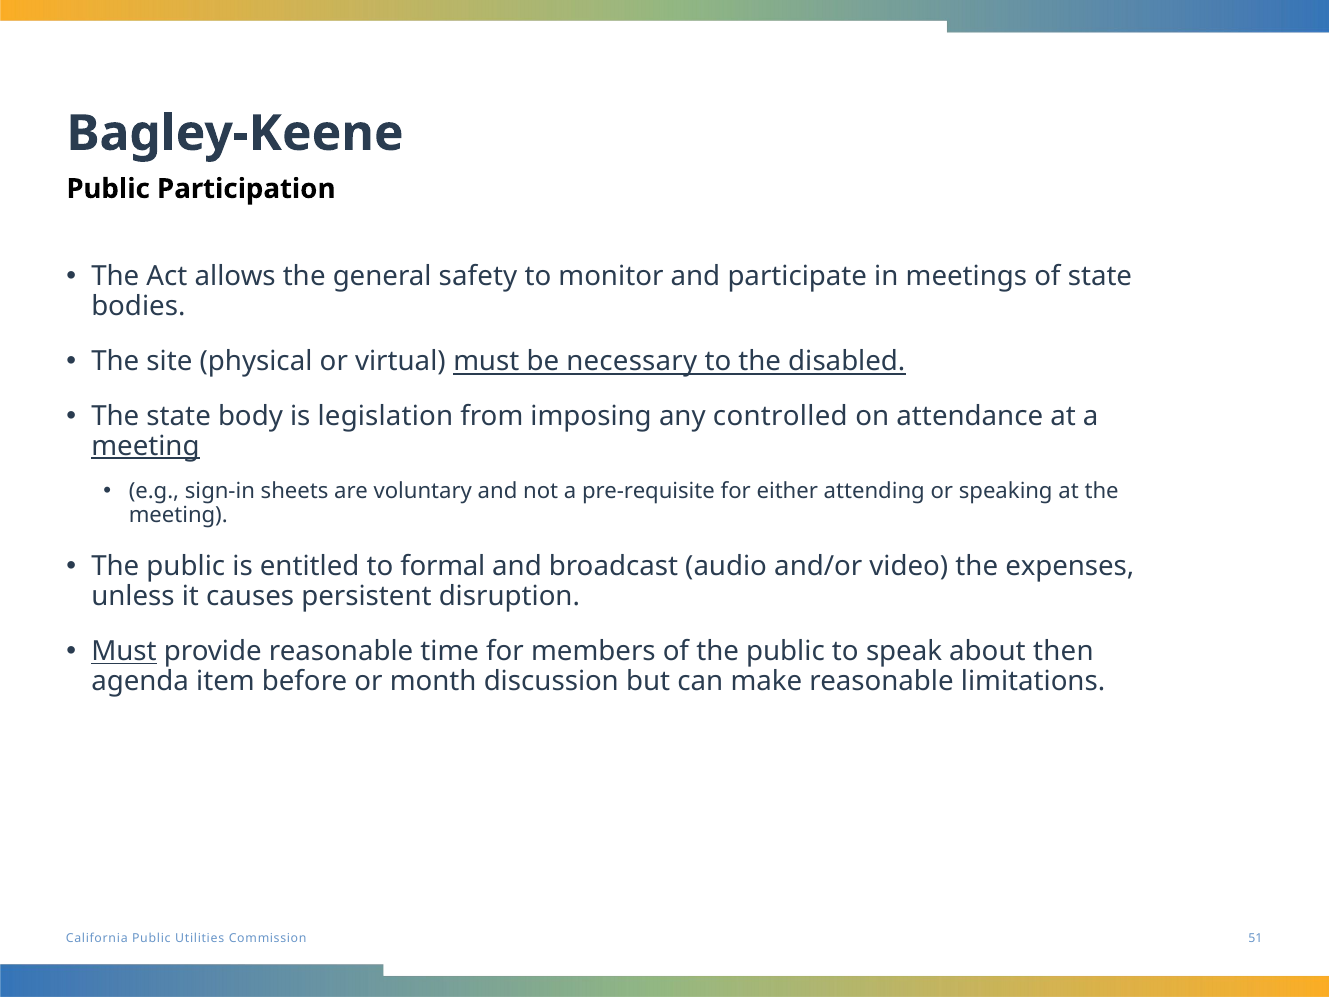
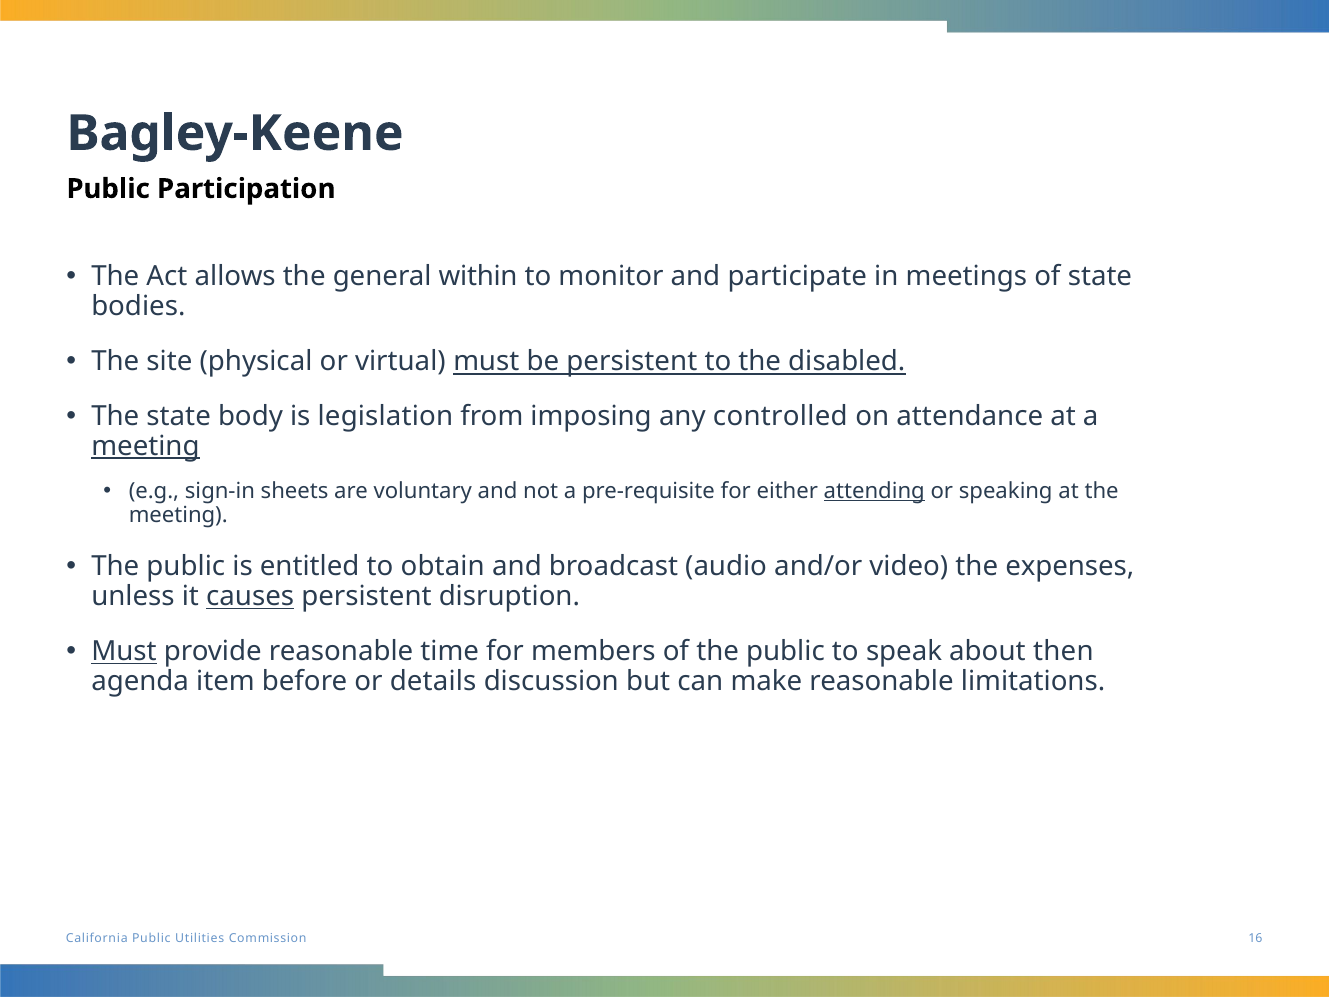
safety: safety -> within
be necessary: necessary -> persistent
attending underline: none -> present
formal: formal -> obtain
causes underline: none -> present
month: month -> details
51: 51 -> 16
